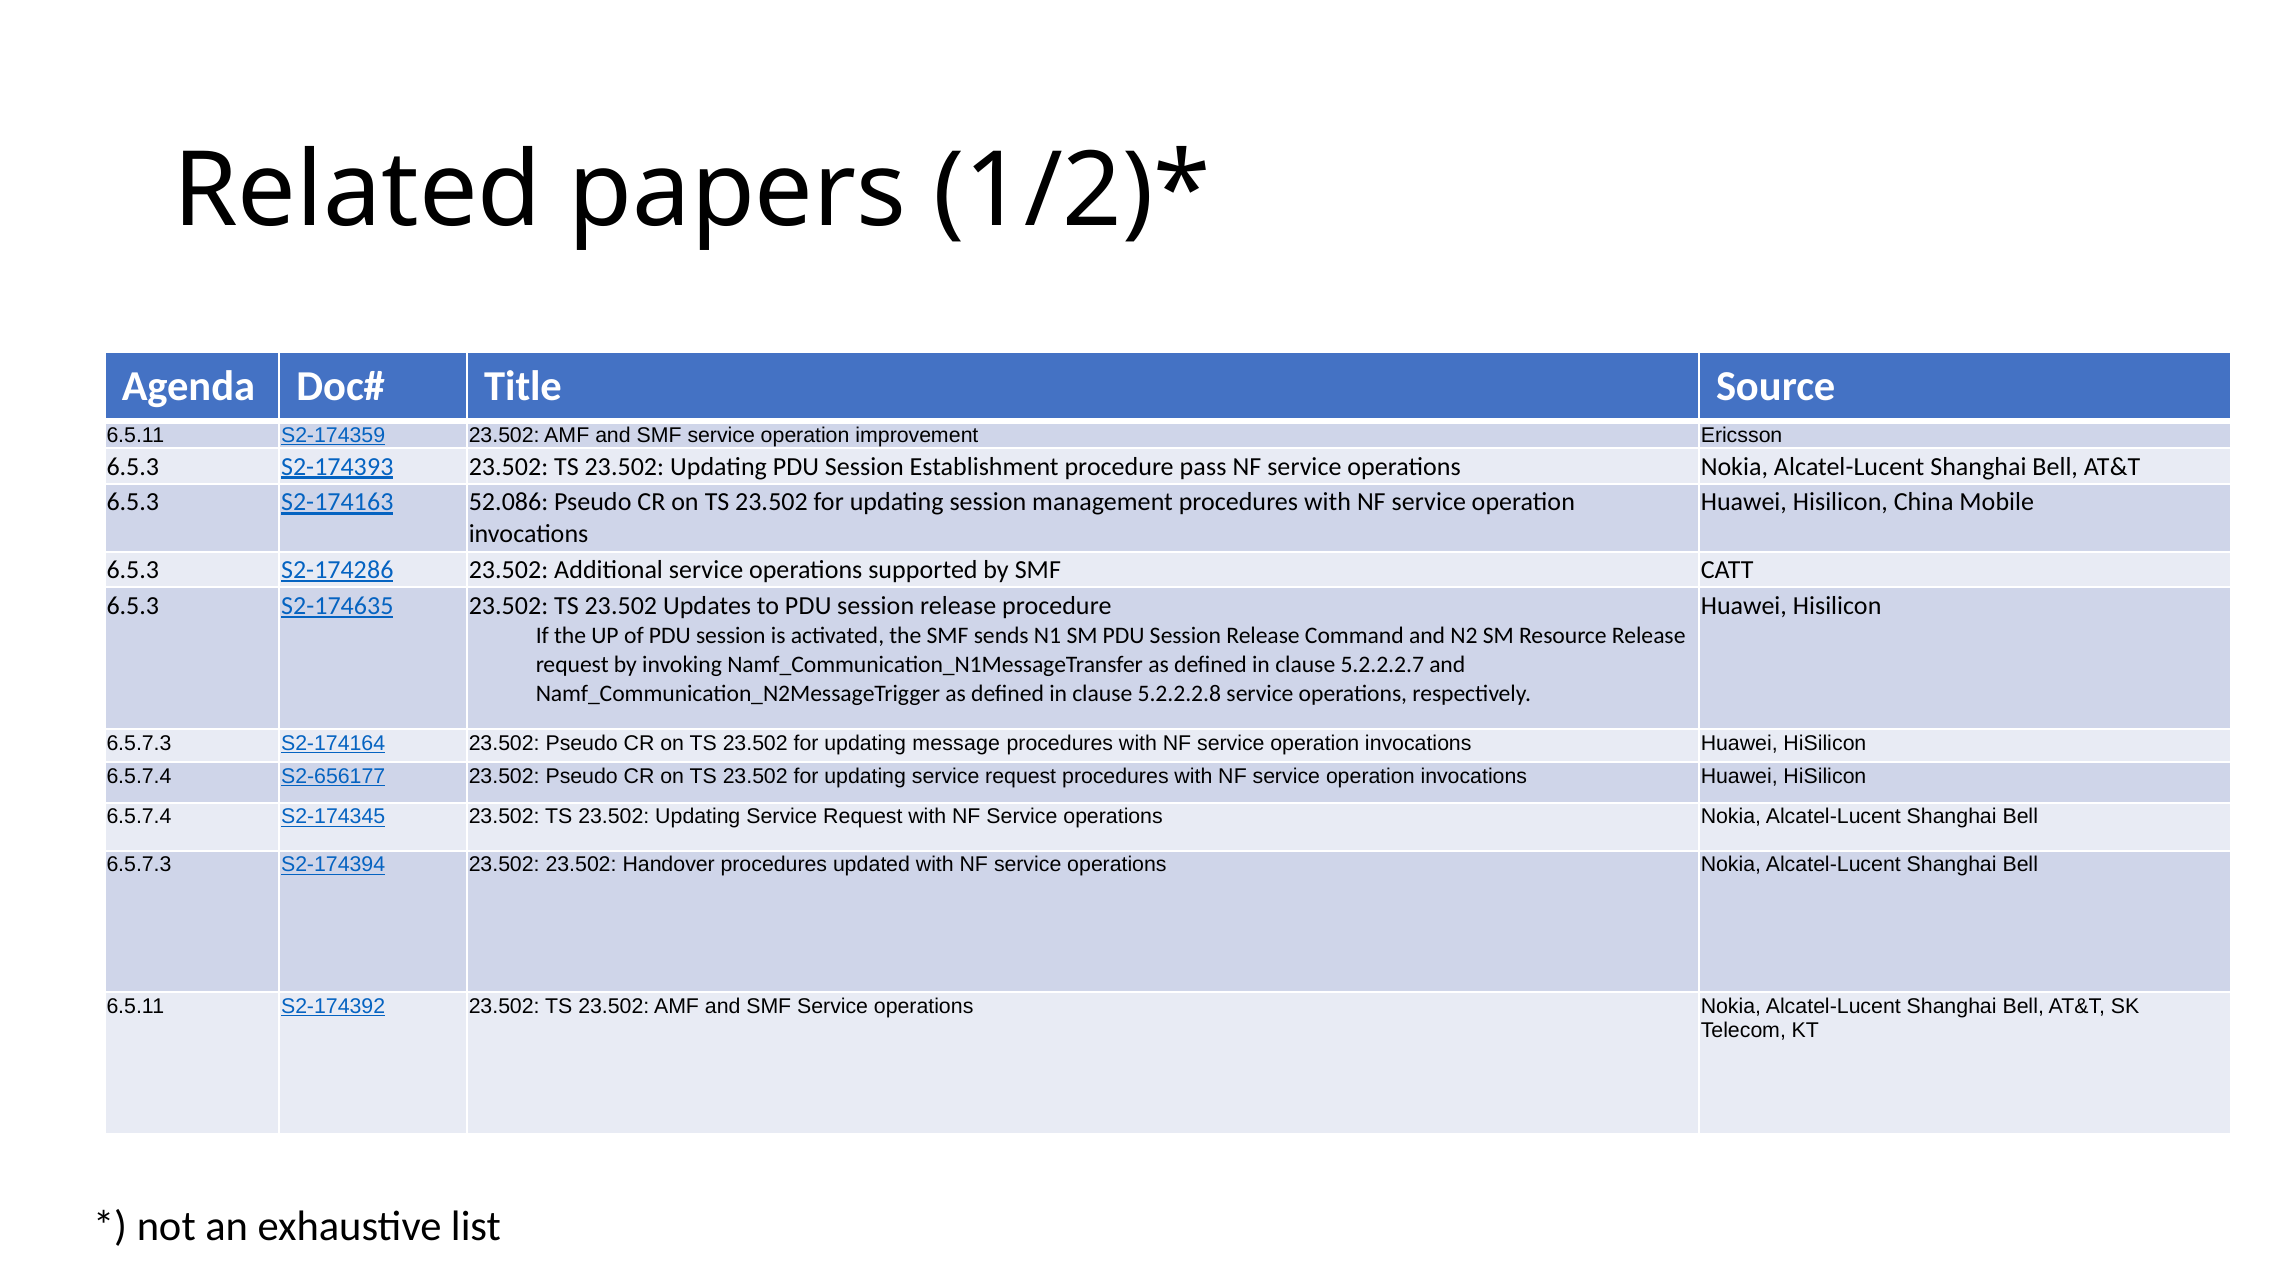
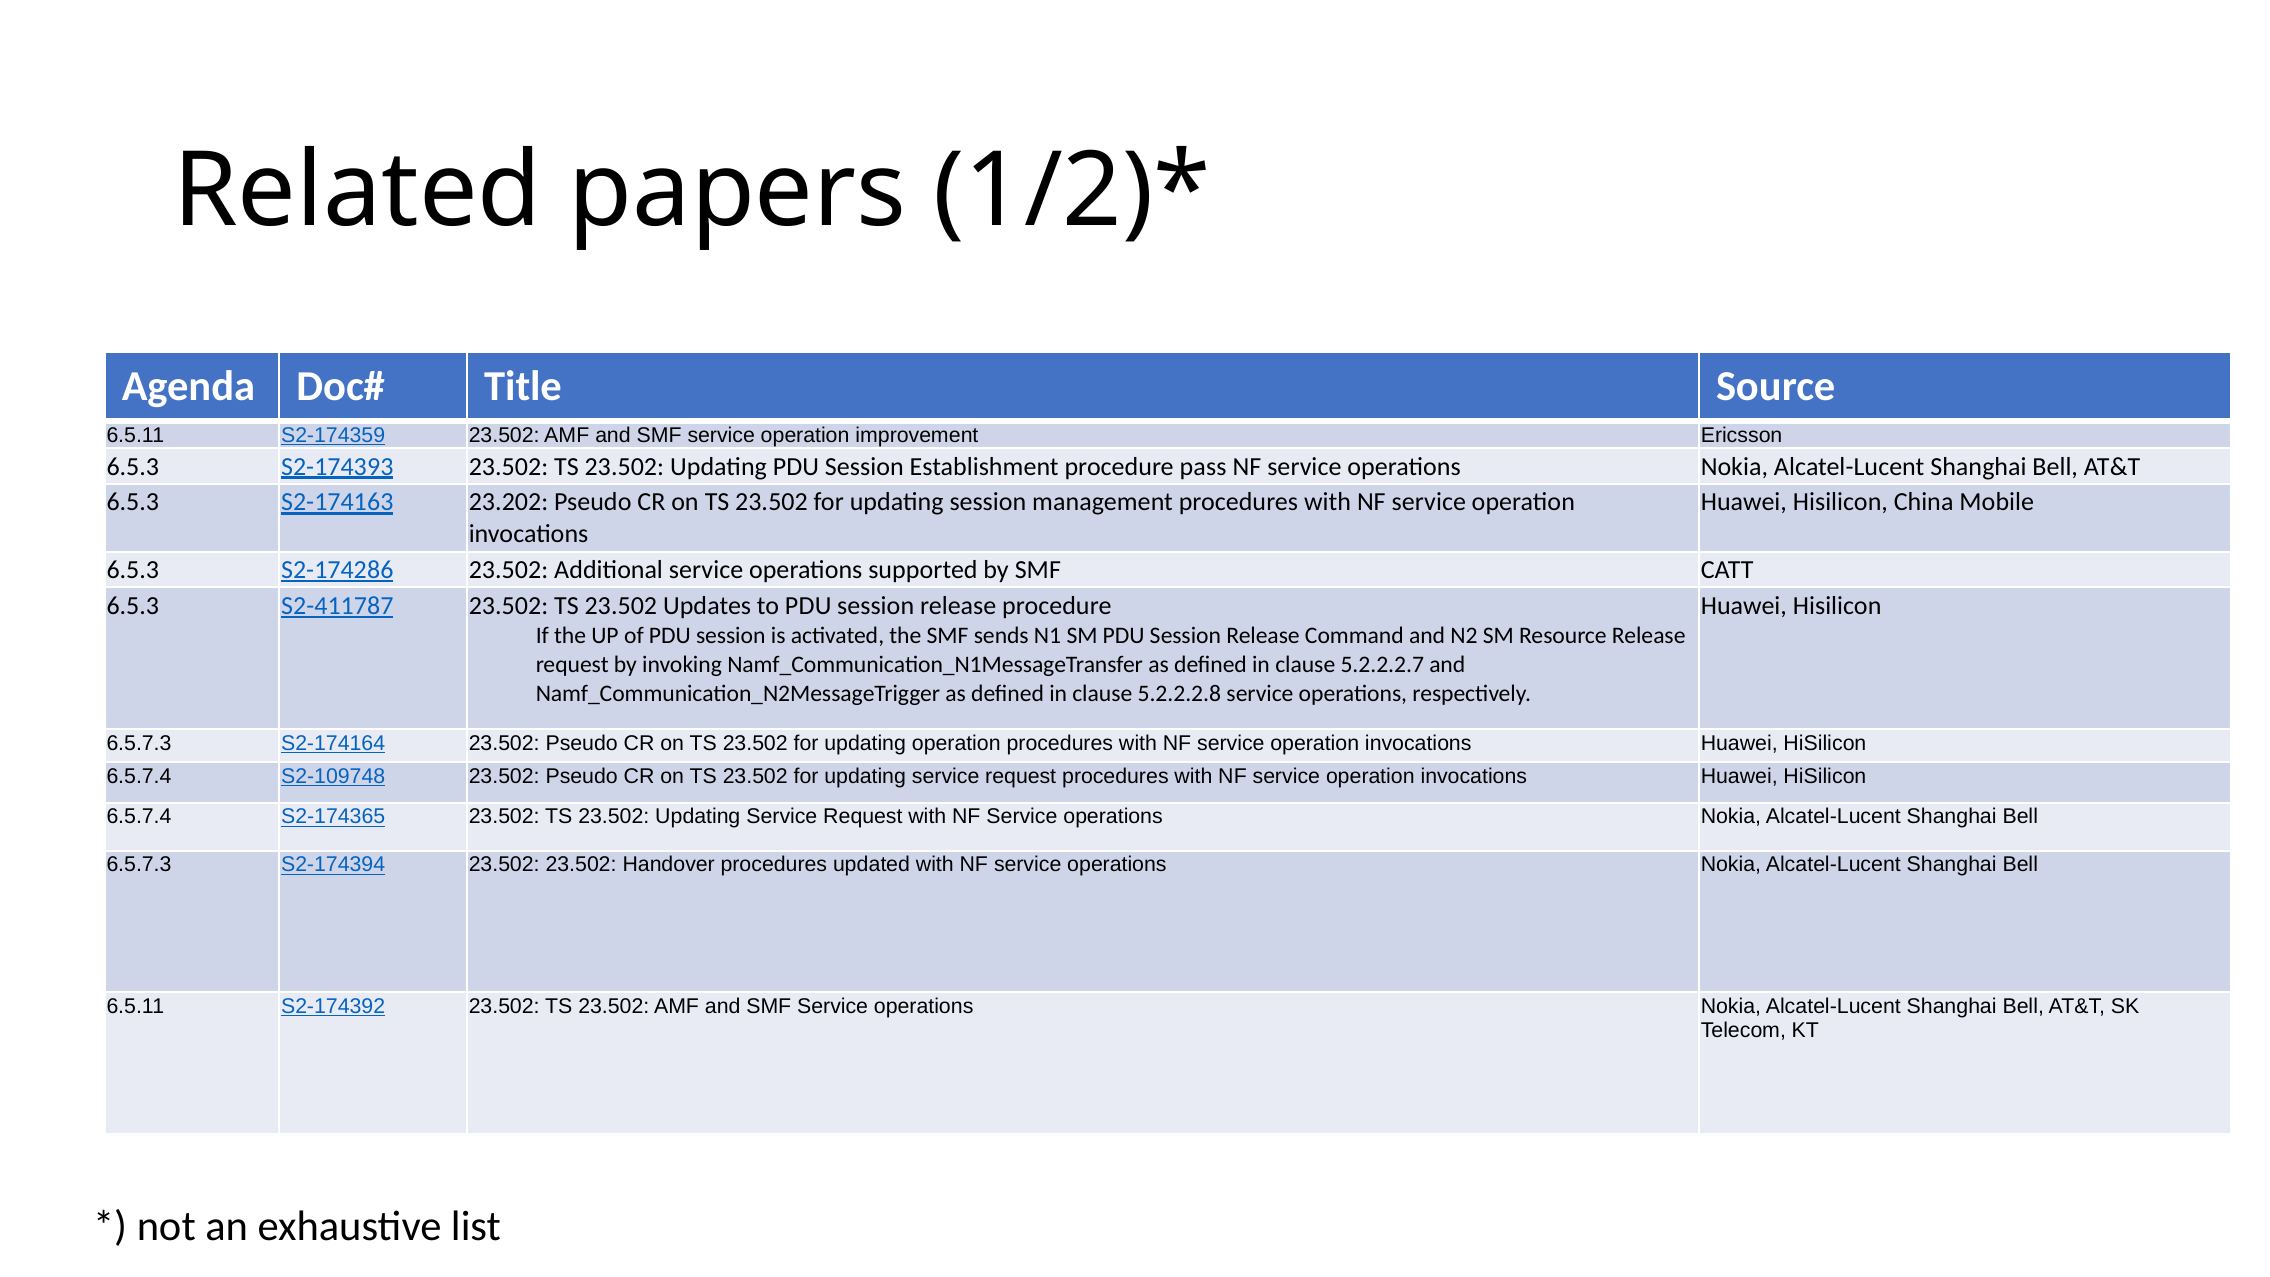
52.086: 52.086 -> 23.202
S2-174635: S2-174635 -> S2-411787
updating message: message -> operation
S2-656177: S2-656177 -> S2-109748
S2-174345: S2-174345 -> S2-174365
